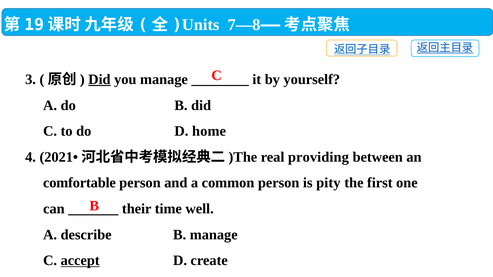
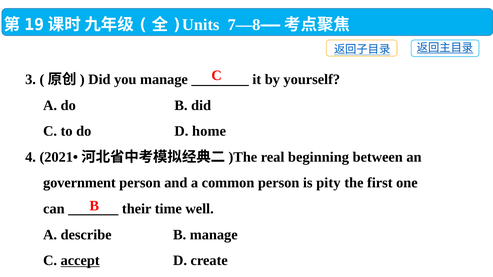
Did at (99, 79) underline: present -> none
providing: providing -> beginning
comfortable: comfortable -> government
